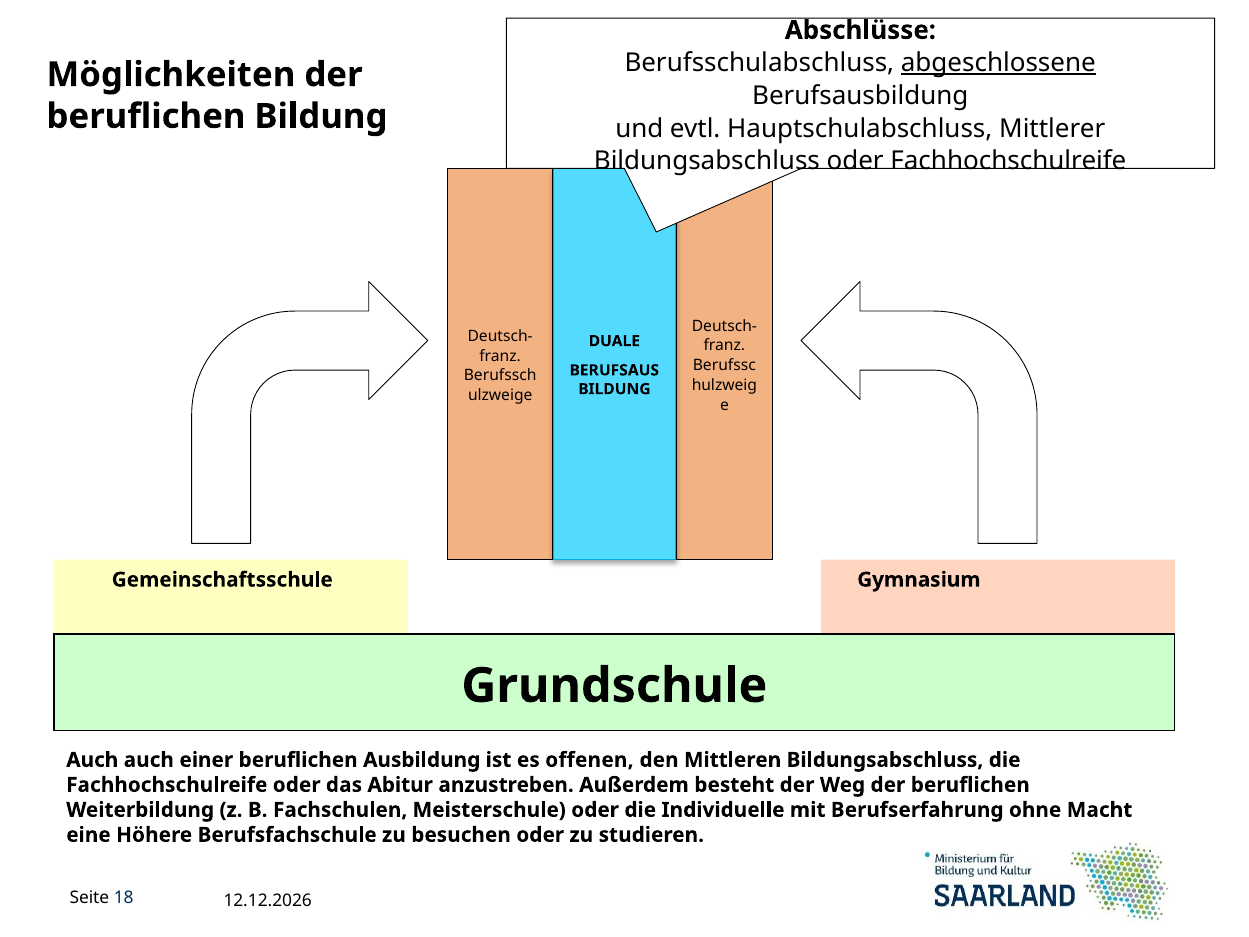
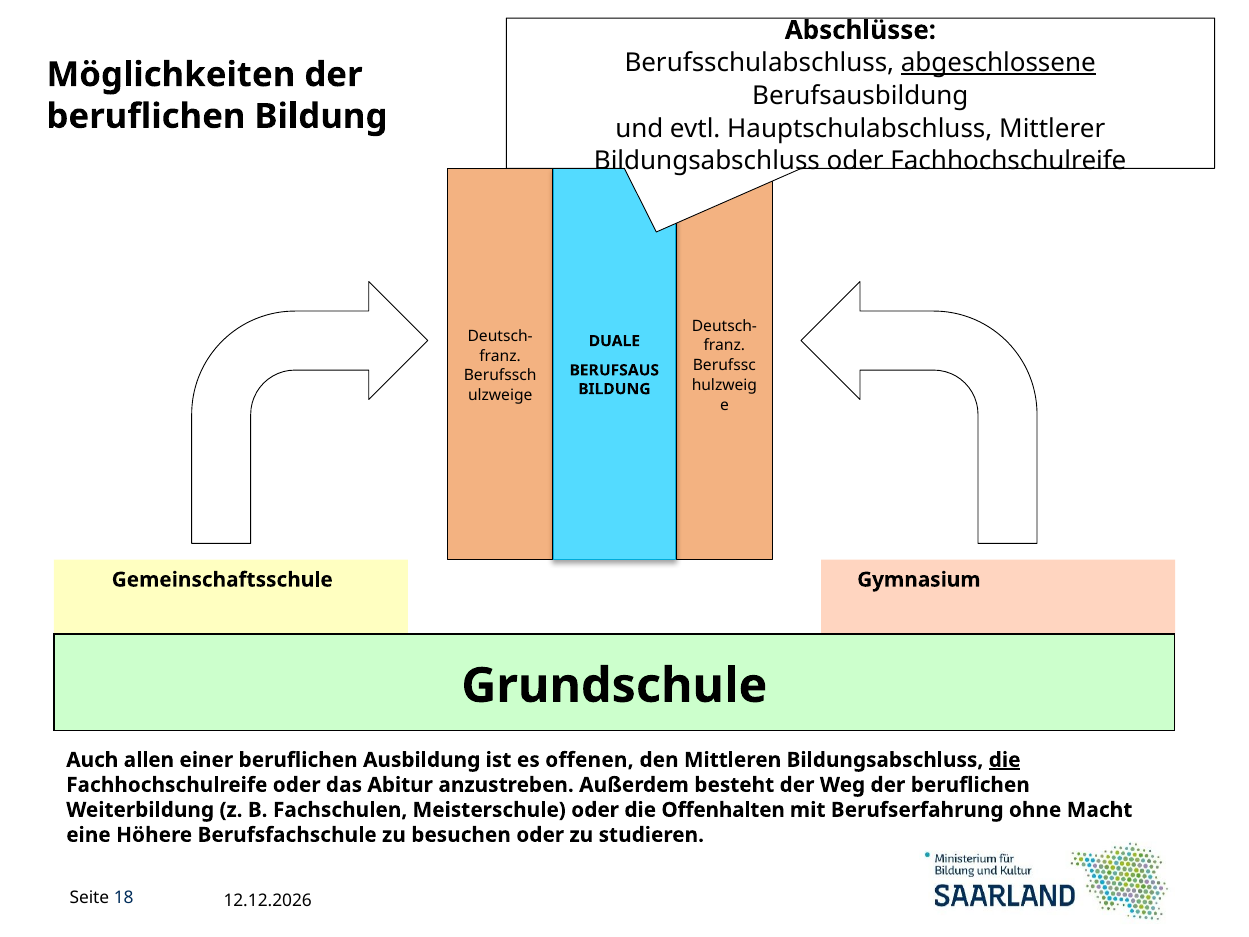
Auch auch: auch -> allen
die at (1005, 760) underline: none -> present
Individuelle: Individuelle -> Offenhalten
